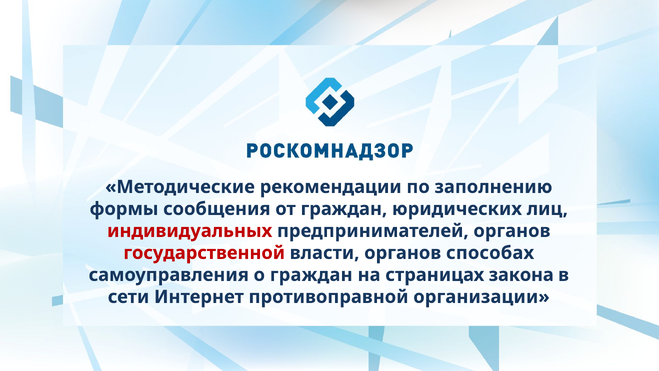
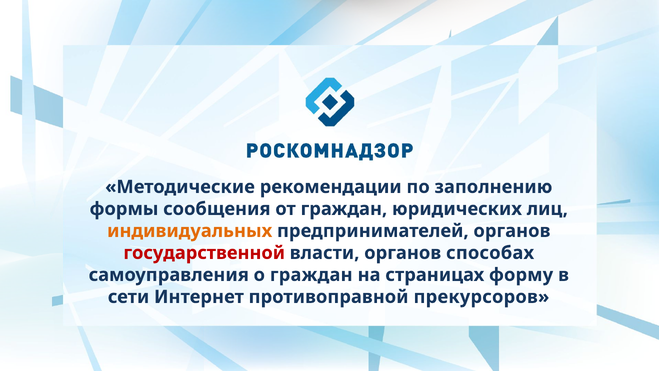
индивидуальных colour: red -> orange
закона: закона -> форму
организации: организации -> прекурсоров
